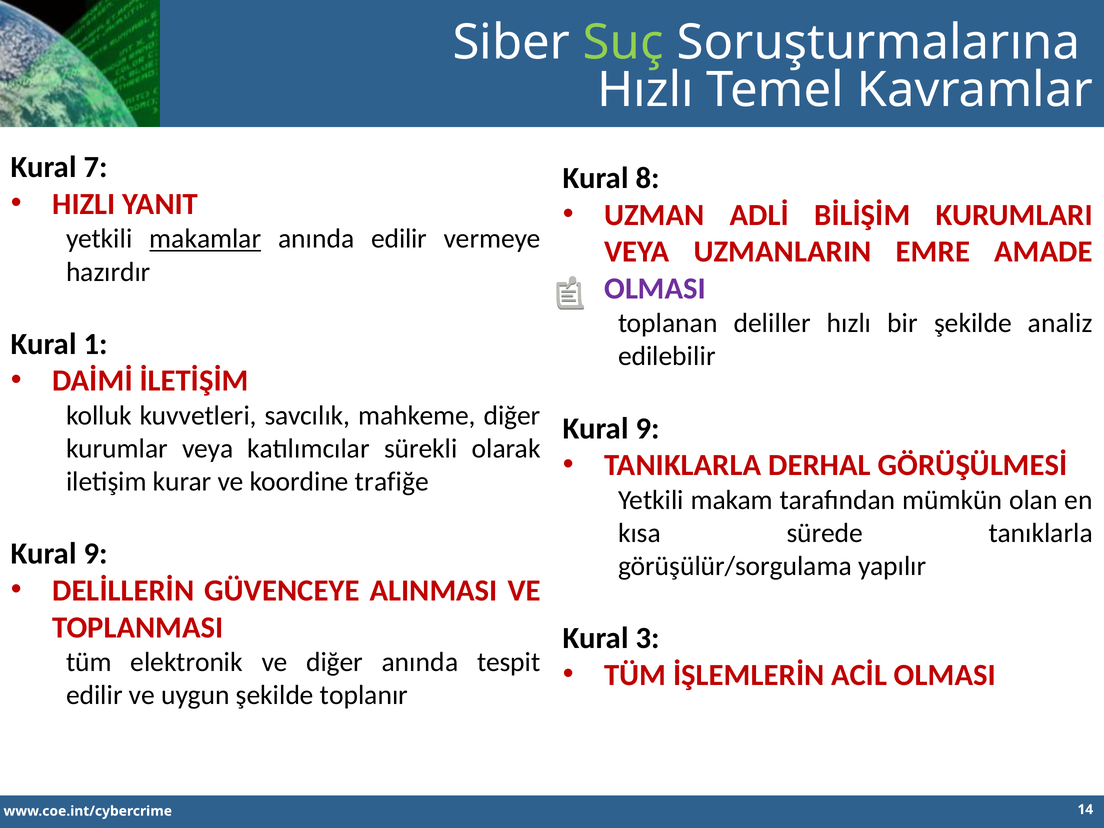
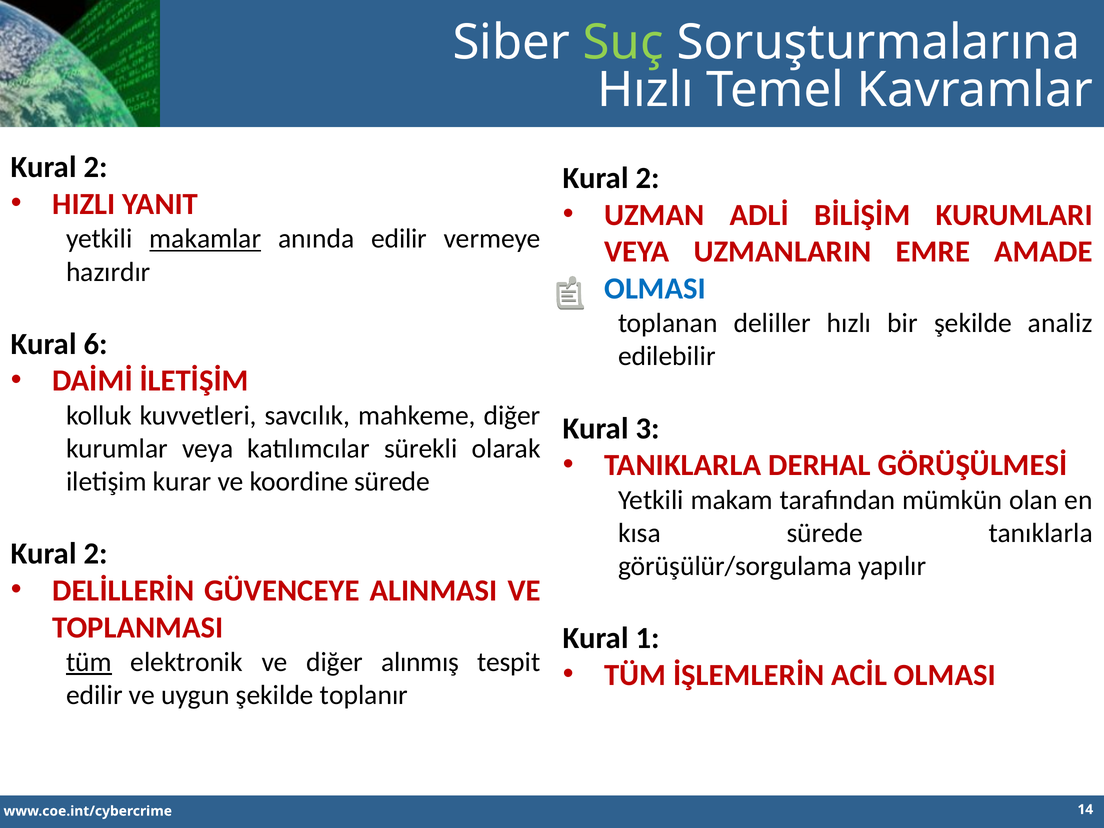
7 at (96, 167): 7 -> 2
8 at (648, 178): 8 -> 2
OLMASI at (655, 289) colour: purple -> blue
1: 1 -> 6
9 at (648, 428): 9 -> 3
koordine trafiğe: trafiğe -> sürede
9 at (96, 554): 9 -> 2
3: 3 -> 1
tüm at (89, 662) underline: none -> present
diğer anında: anında -> alınmış
